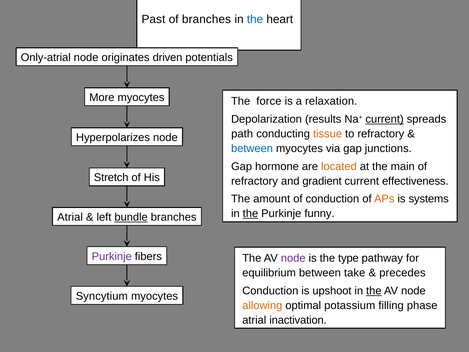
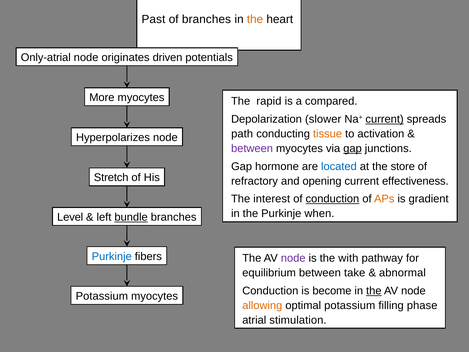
the at (255, 19) colour: blue -> orange
force: force -> rapid
relaxation: relaxation -> compared
results: results -> slower
to refractory: refractory -> activation
between at (252, 148) colour: blue -> purple
gap at (353, 148) underline: none -> present
located colour: orange -> blue
main: main -> store
gradient: gradient -> opening
amount: amount -> interest
conduction at (332, 199) underline: none -> present
systems: systems -> gradient
the at (250, 213) underline: present -> none
funny: funny -> when
Atrial at (70, 217): Atrial -> Level
Purkinje at (112, 256) colour: purple -> blue
type: type -> with
precedes: precedes -> abnormal
upshoot: upshoot -> become
Syncytium at (102, 296): Syncytium -> Potassium
inactivation: inactivation -> stimulation
